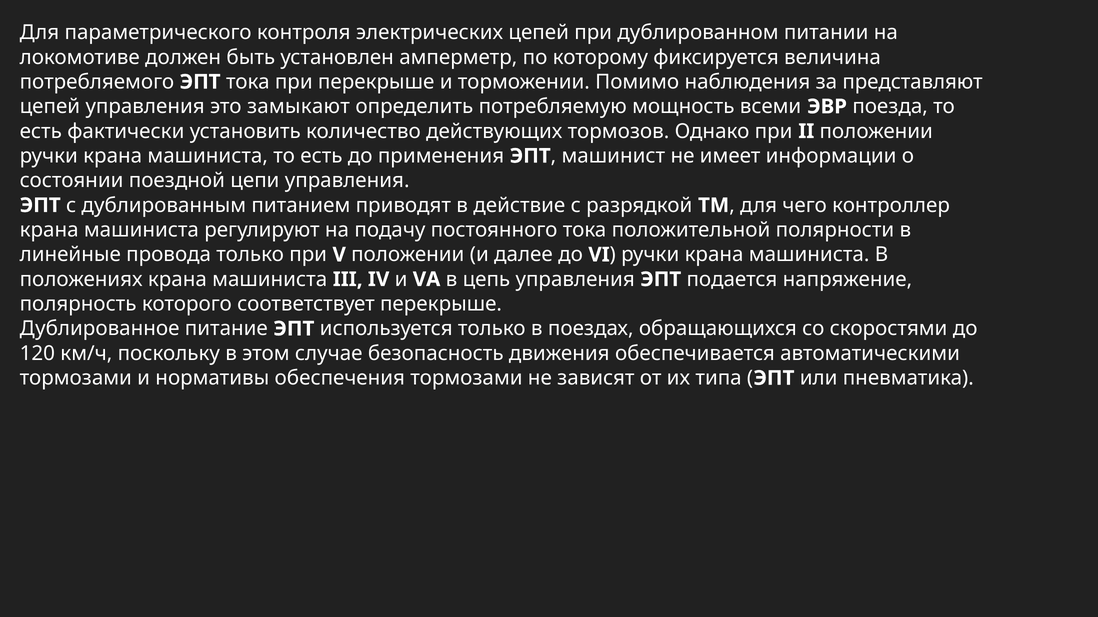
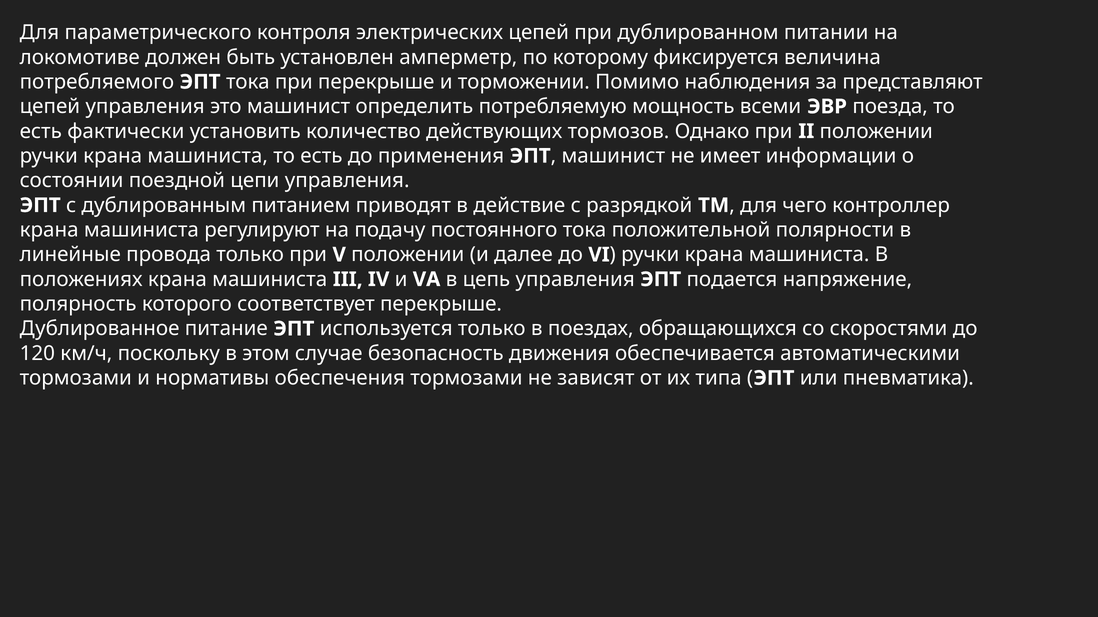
это замыкают: замыкают -> машинист
